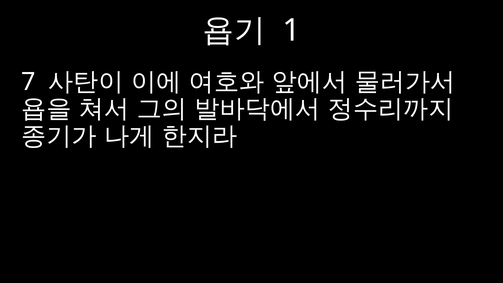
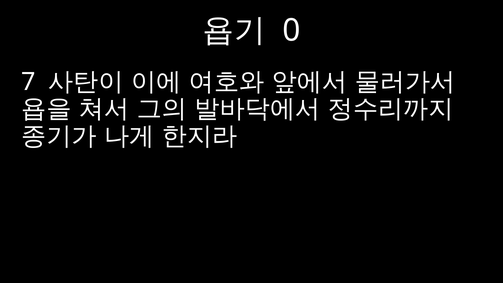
1: 1 -> 0
